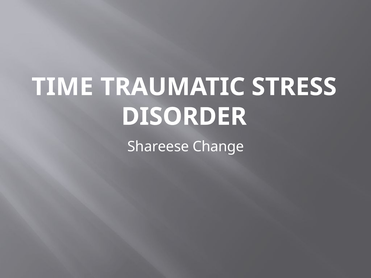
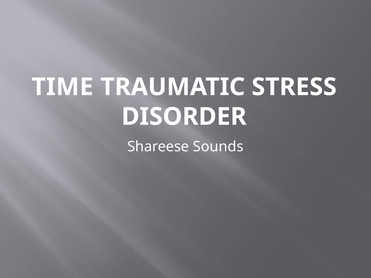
Change: Change -> Sounds
